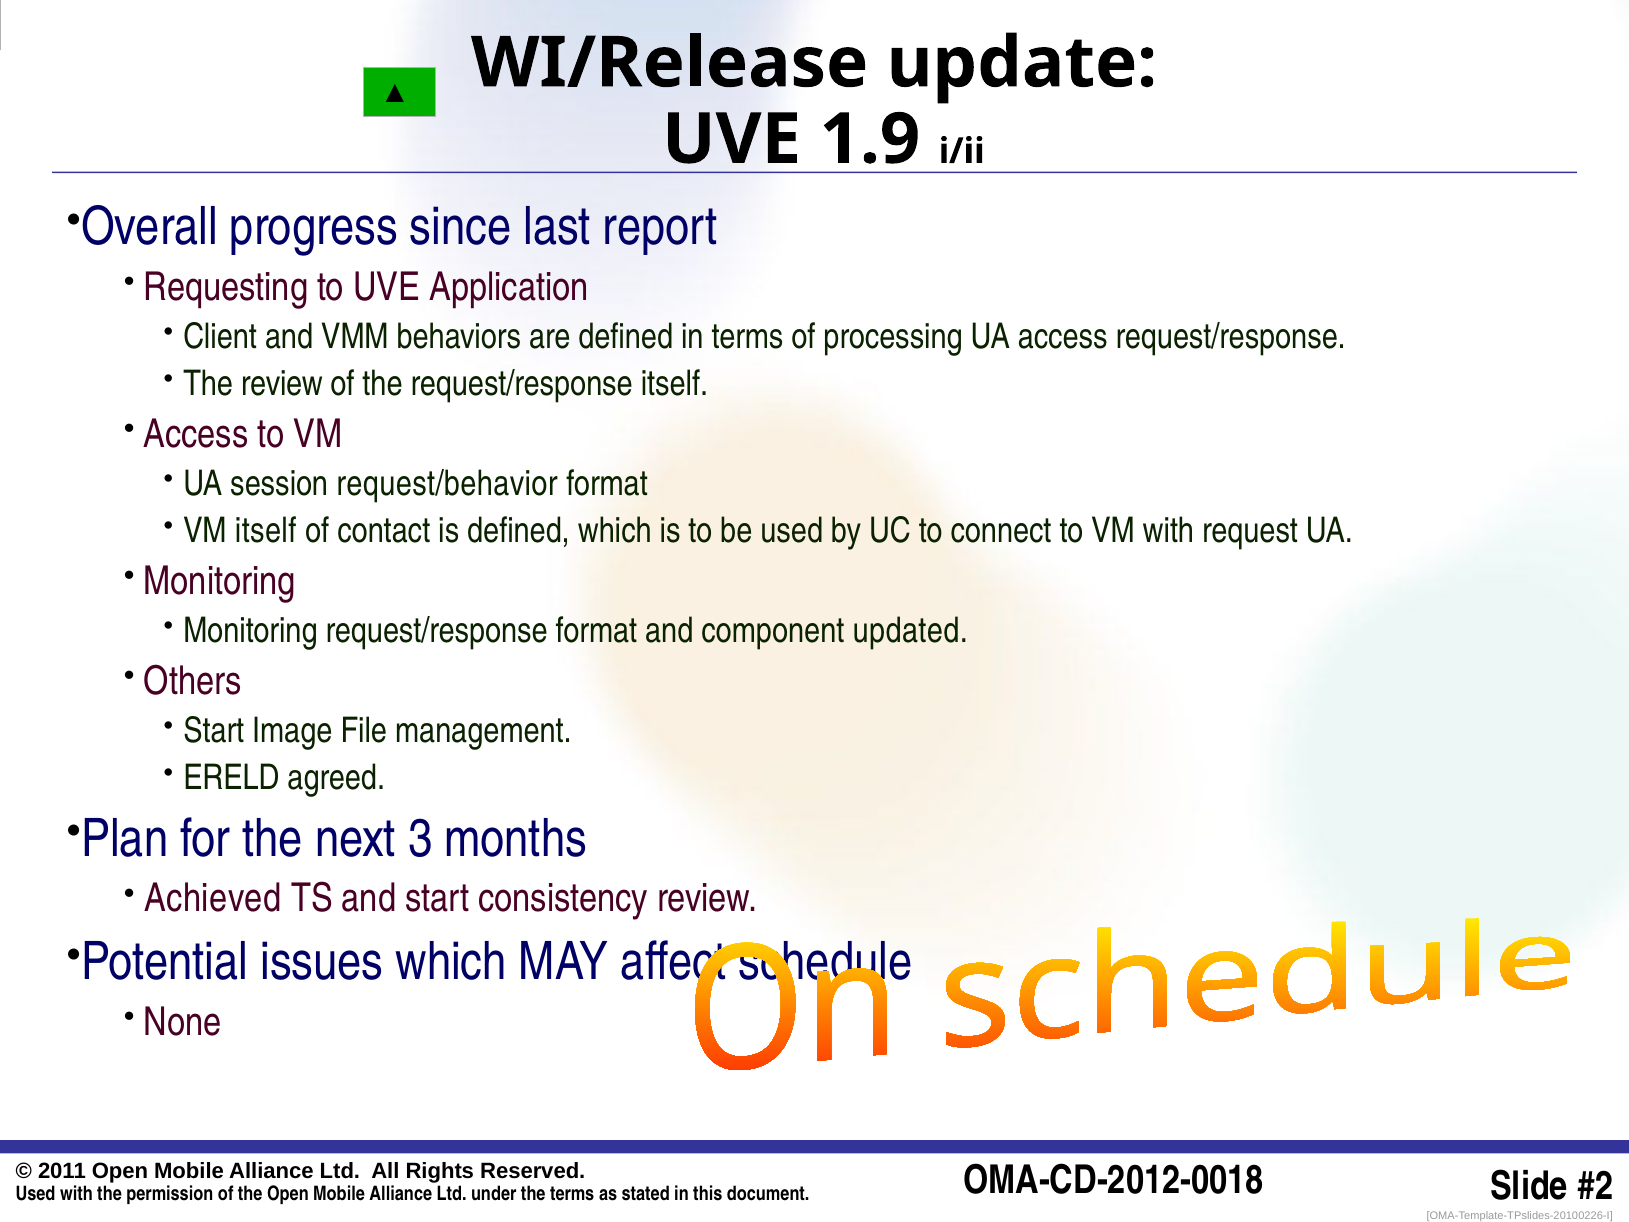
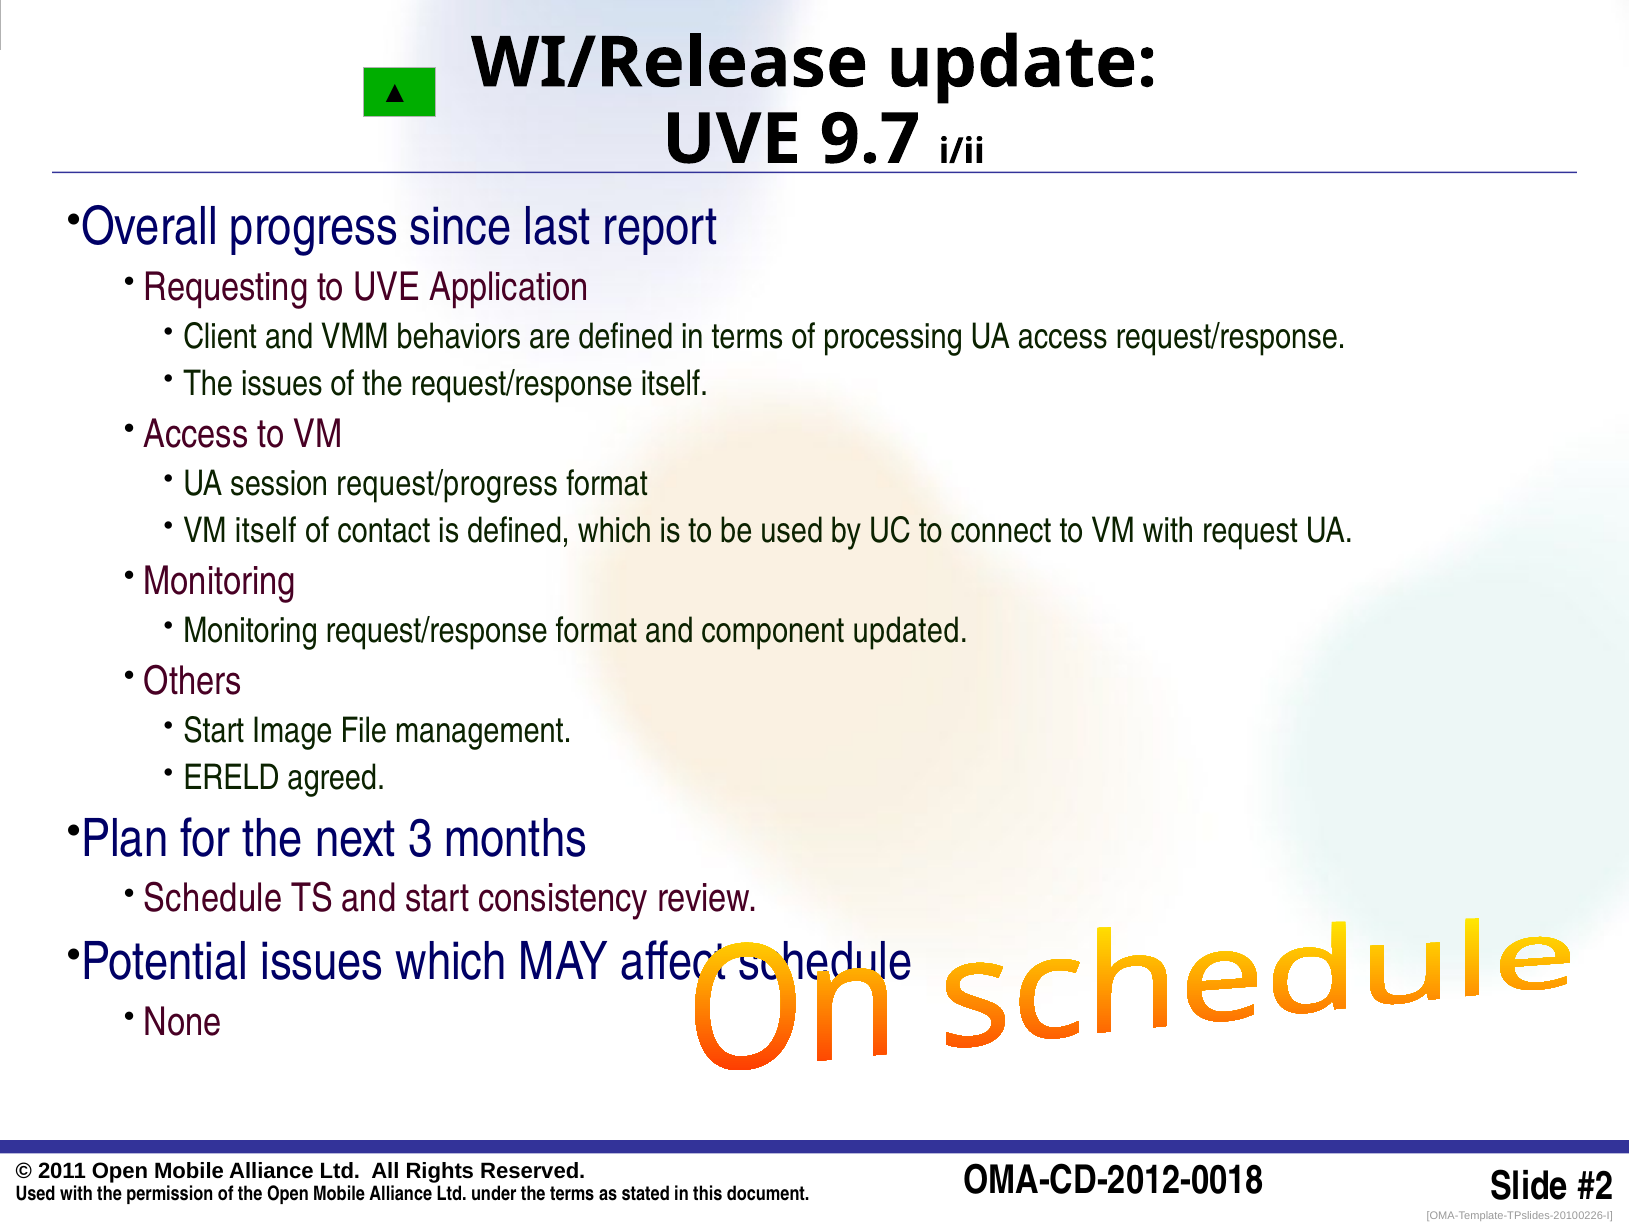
1.9: 1.9 -> 9.7
The review: review -> issues
request/behavior: request/behavior -> request/progress
Achieved at (213, 899): Achieved -> Schedule
